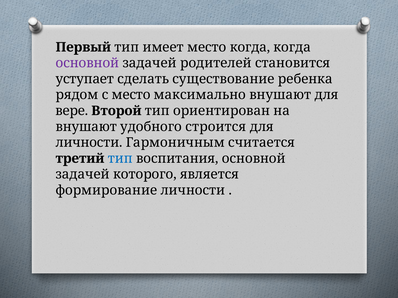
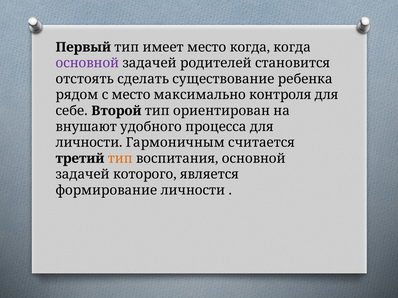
уступает: уступает -> отстоять
максимально внушают: внушают -> контроля
вере: вере -> себе
строится: строится -> процесса
тип at (120, 159) colour: blue -> orange
